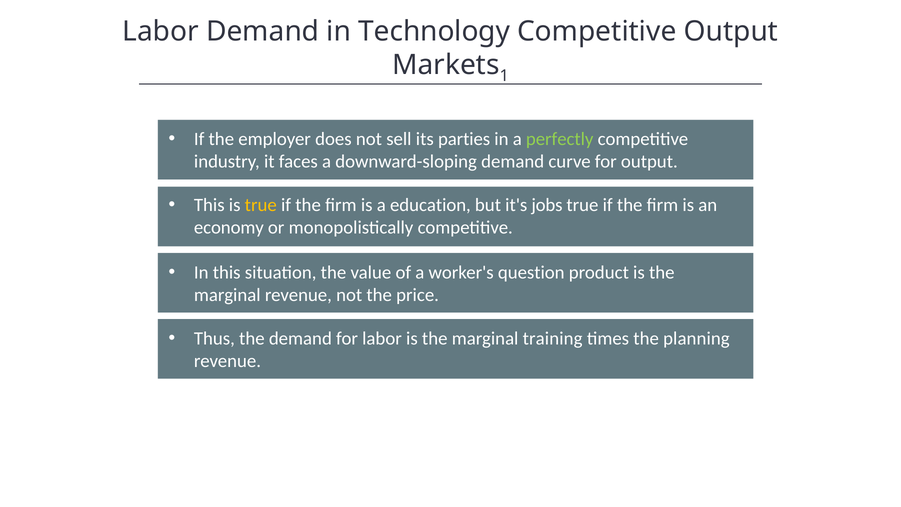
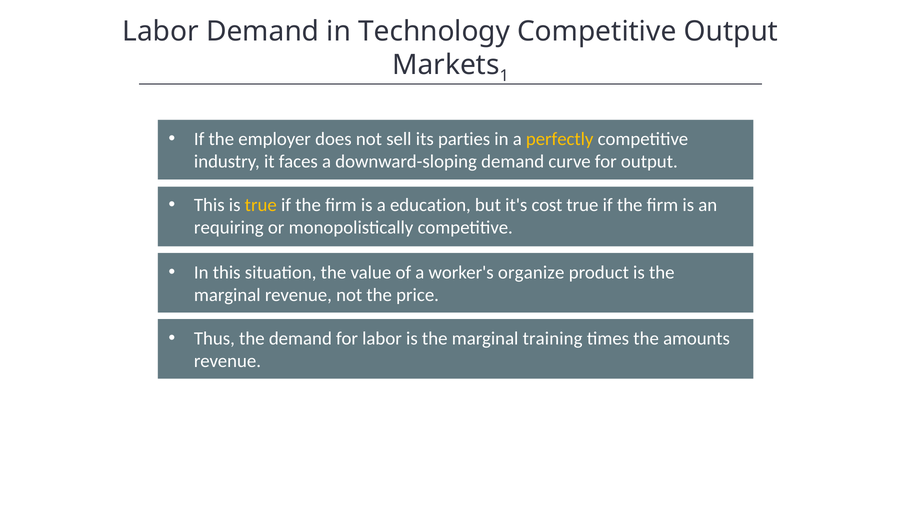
perfectly colour: light green -> yellow
jobs: jobs -> cost
economy: economy -> requiring
question: question -> organize
planning: planning -> amounts
